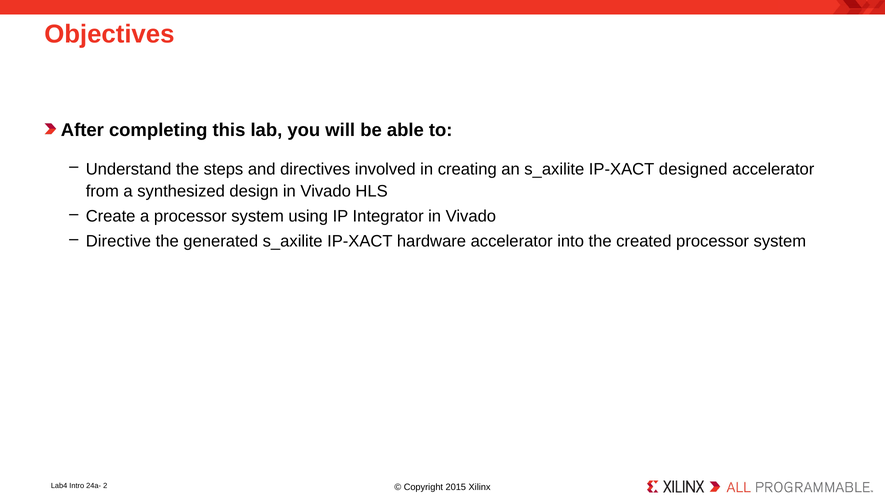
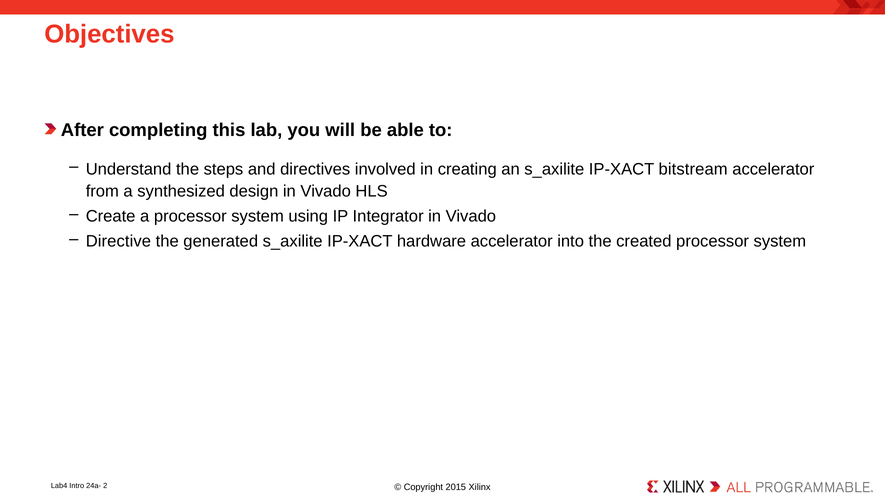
designed: designed -> bitstream
